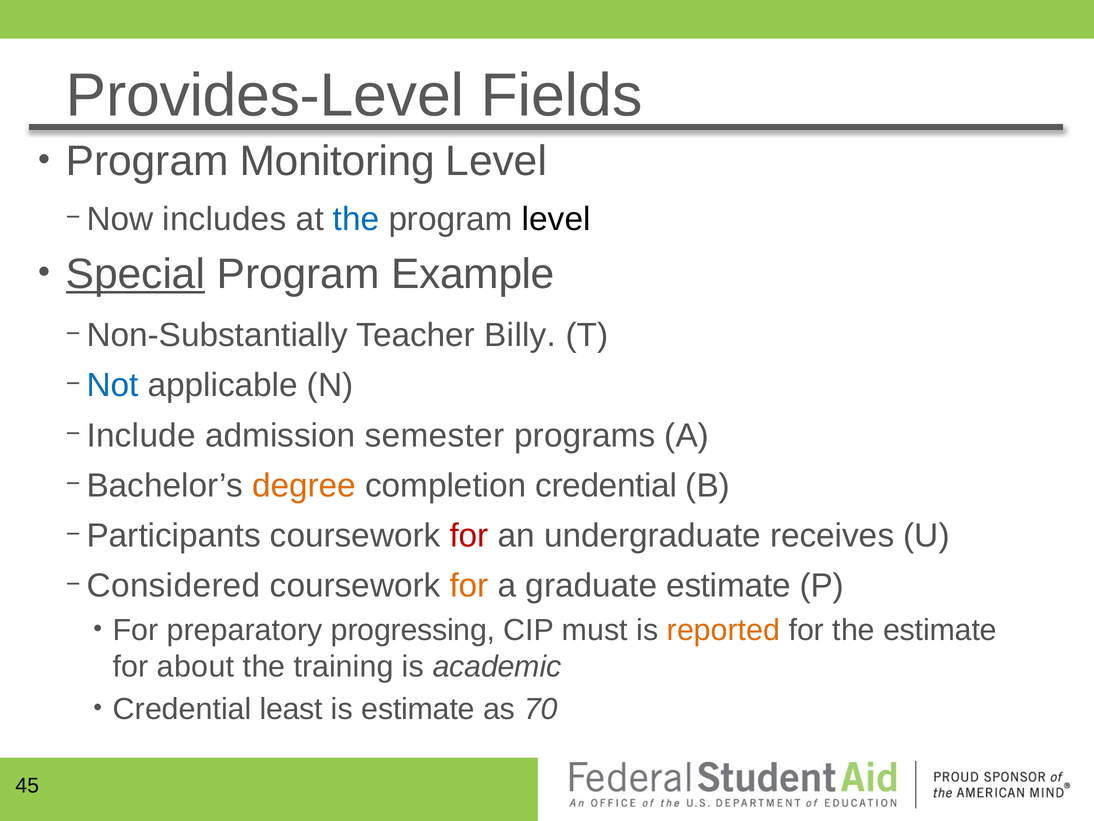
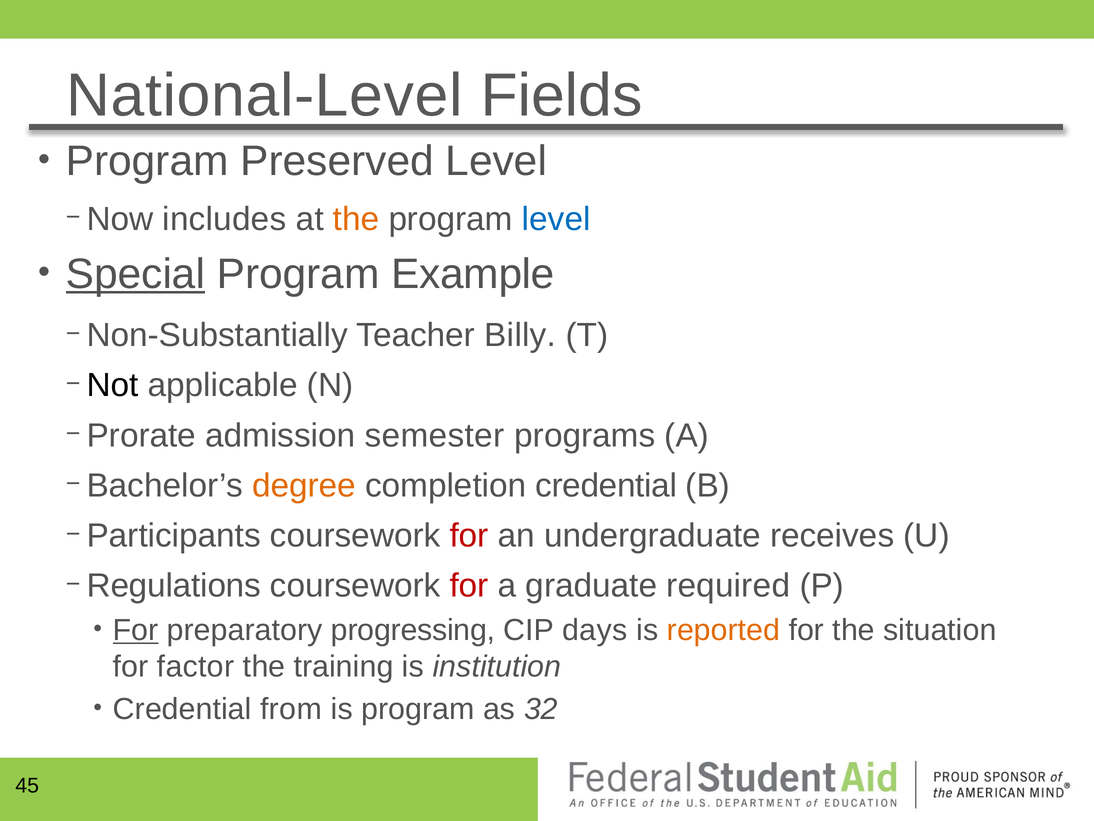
Provides-Level: Provides-Level -> National-Level
Monitoring: Monitoring -> Preserved
the at (356, 219) colour: blue -> orange
level at (556, 219) colour: black -> blue
Not colour: blue -> black
Include: Include -> Prorate
Considered: Considered -> Regulations
for at (469, 586) colour: orange -> red
graduate estimate: estimate -> required
For at (136, 630) underline: none -> present
must: must -> days
the estimate: estimate -> situation
about: about -> factor
academic: academic -> institution
least: least -> from
is estimate: estimate -> program
70: 70 -> 32
